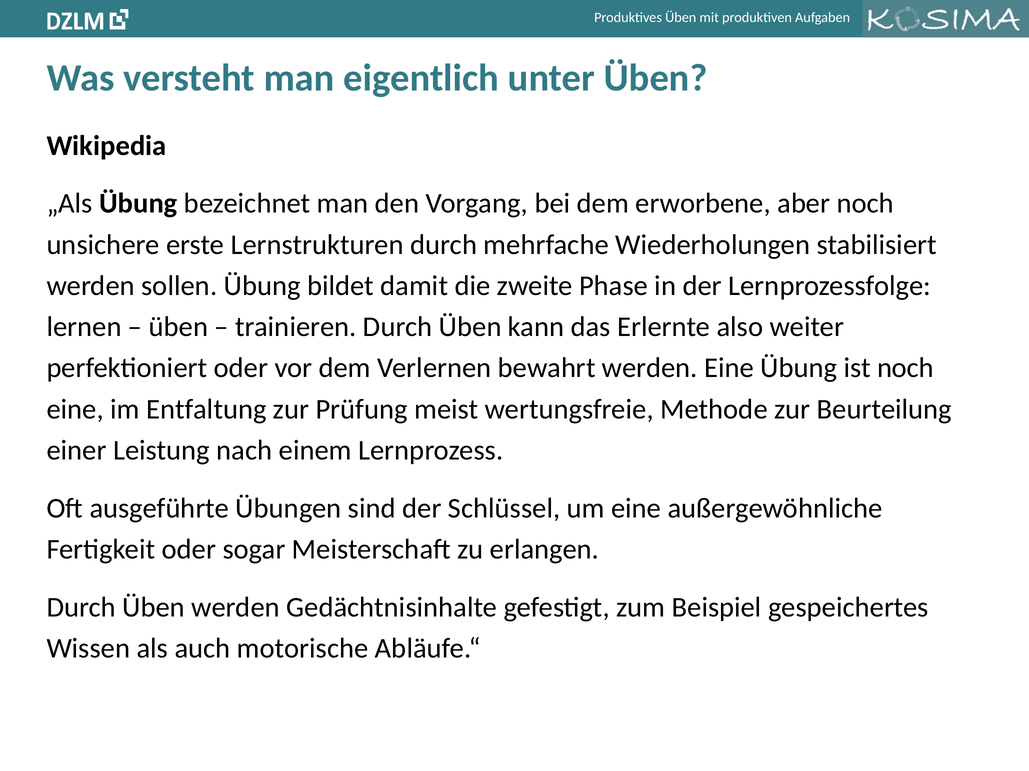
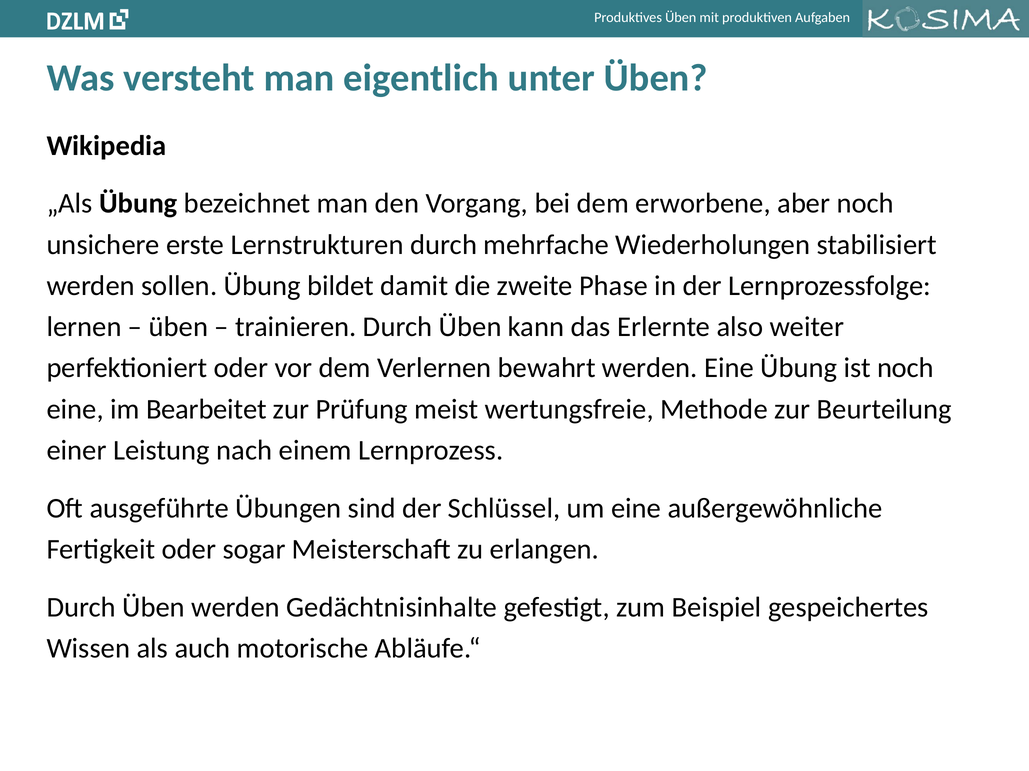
Entfaltung: Entfaltung -> Bearbeitet
